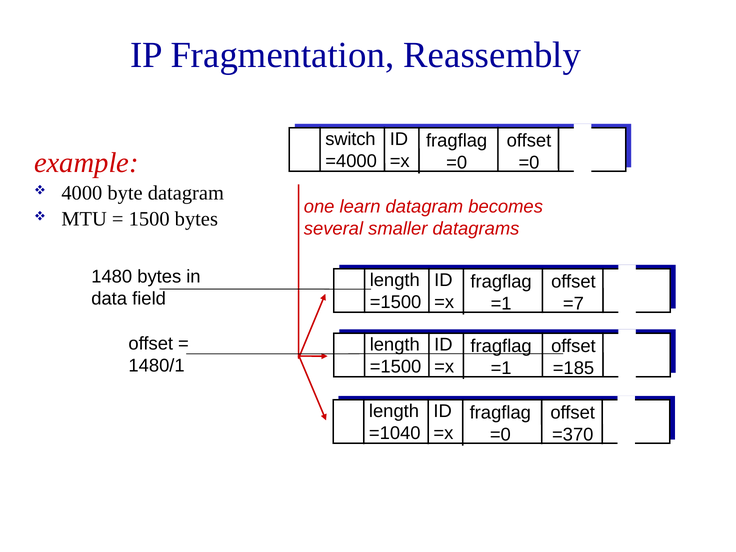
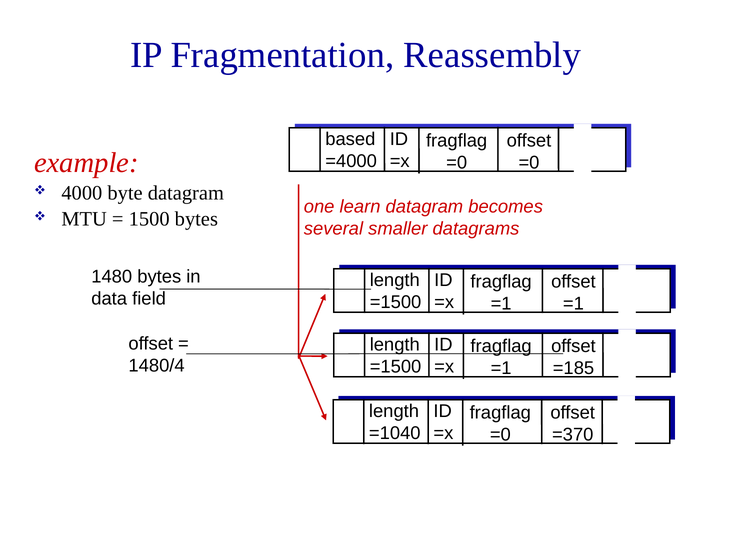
switch: switch -> based
=7 at (573, 304): =7 -> =1
1480/1: 1480/1 -> 1480/4
